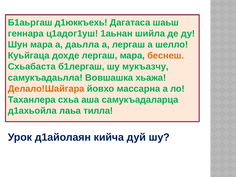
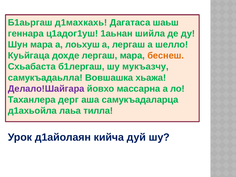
д1юккъехь: д1юккъехь -> д1махкахь
даьлла: даьлла -> лоьхуш
Делало!Шайгара colour: orange -> purple
схьа: схьа -> дерг
